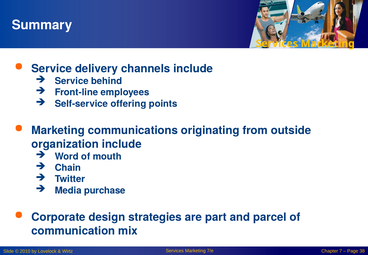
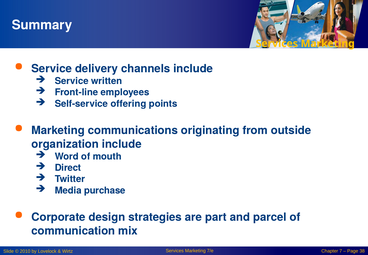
behind: behind -> written
Chain: Chain -> Direct
